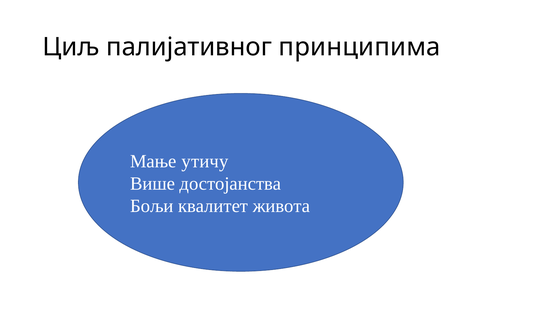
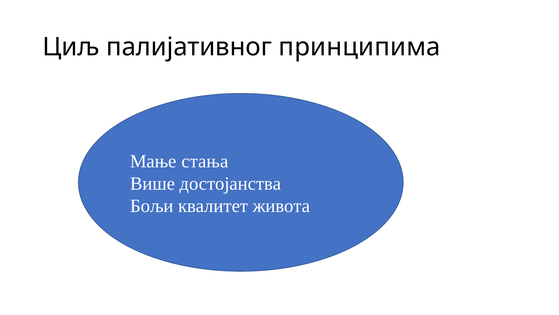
утичу: утичу -> стања
